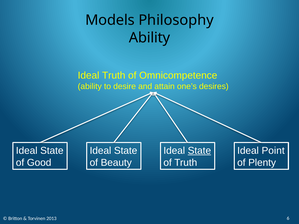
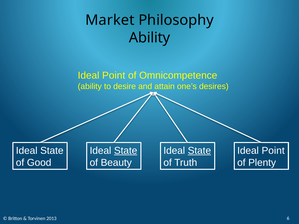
Models: Models -> Market
Truth at (114, 76): Truth -> Point
State at (126, 151) underline: none -> present
